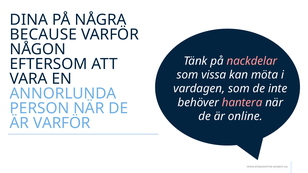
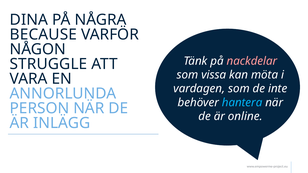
EFTERSOM: EFTERSOM -> STRUGGLE
hantera colour: pink -> light blue
ÄR VARFÖR: VARFÖR -> INLÄGG
